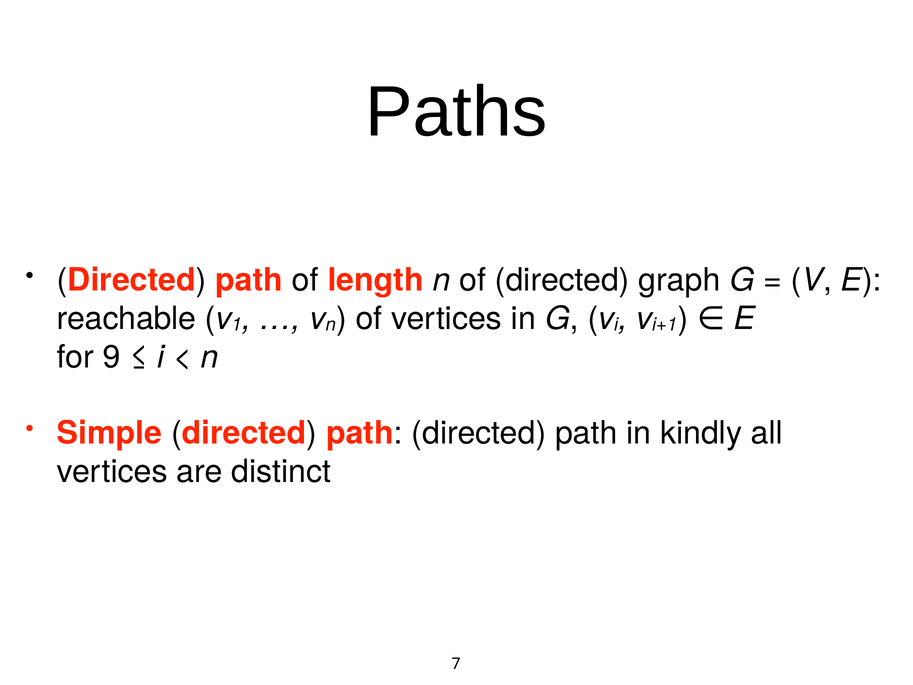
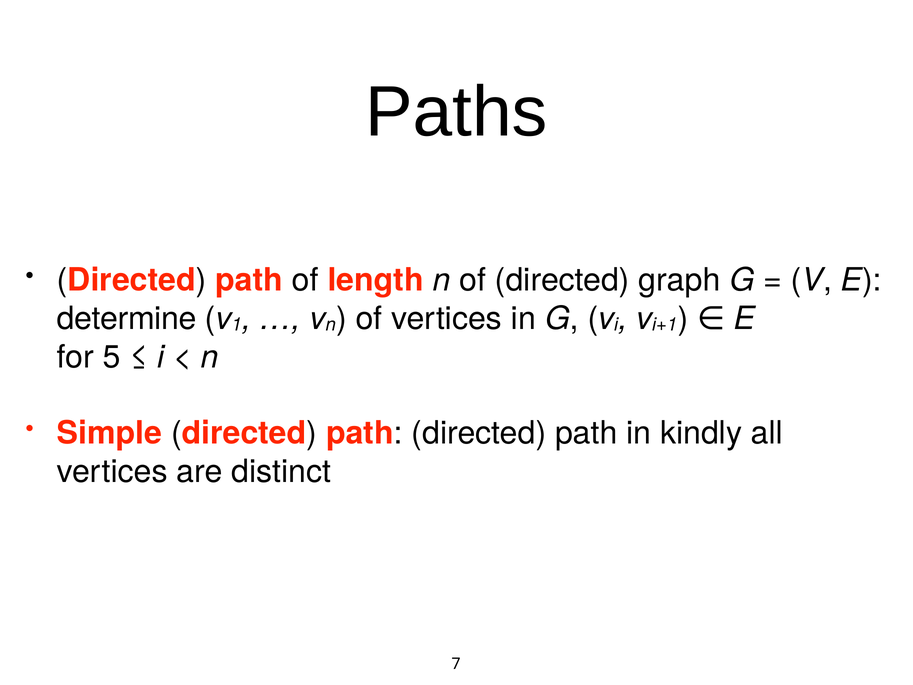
reachable: reachable -> determine
9: 9 -> 5
